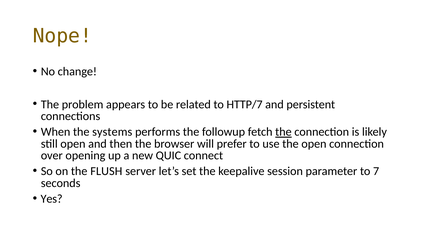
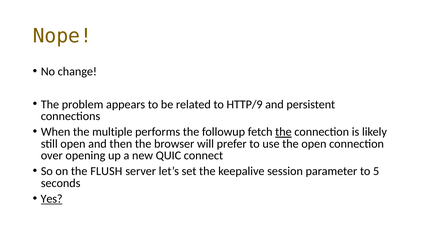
HTTP/7: HTTP/7 -> HTTP/9
systems: systems -> multiple
7: 7 -> 5
Yes underline: none -> present
